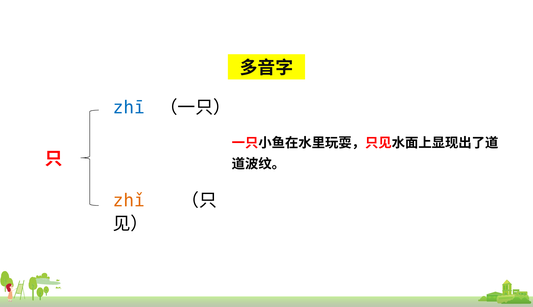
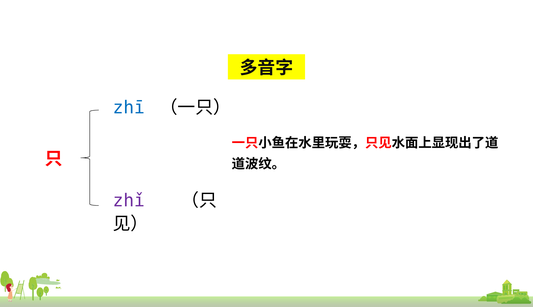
zhǐ colour: orange -> purple
